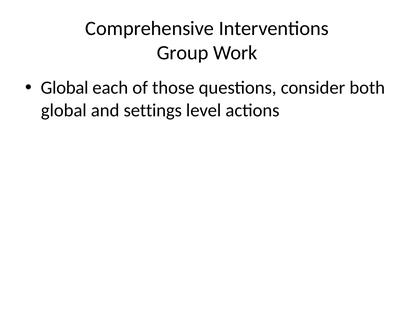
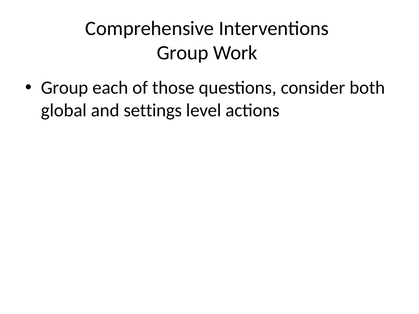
Global at (65, 88): Global -> Group
